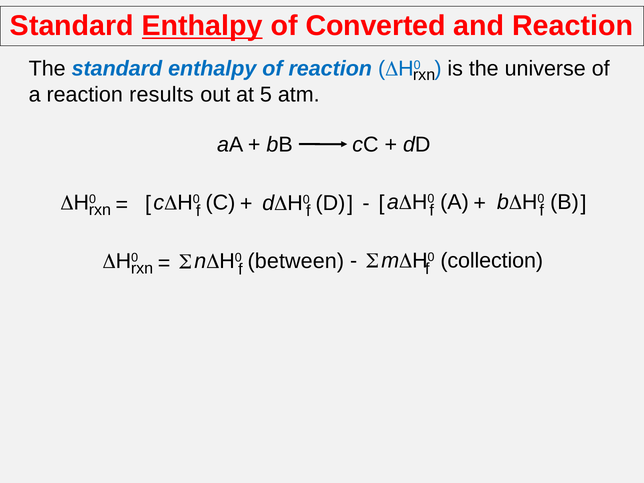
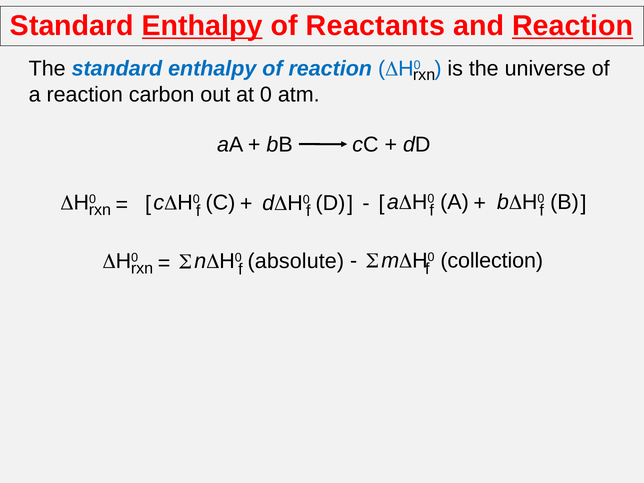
Converted: Converted -> Reactants
Reaction at (573, 26) underline: none -> present
results: results -> carbon
5: 5 -> 0
between: between -> absolute
